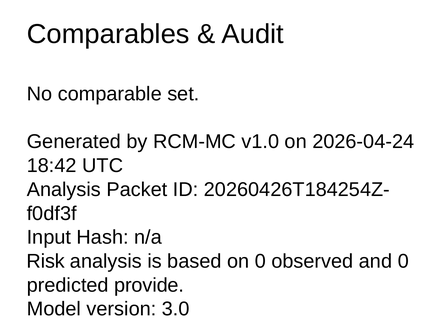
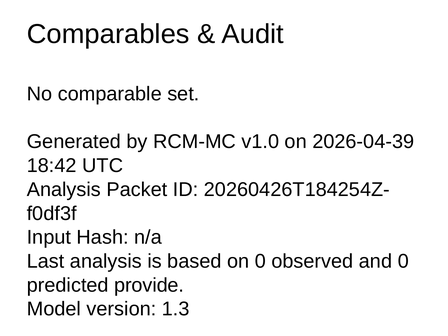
2026-04-24: 2026-04-24 -> 2026-04-39
Risk: Risk -> Last
3.0: 3.0 -> 1.3
